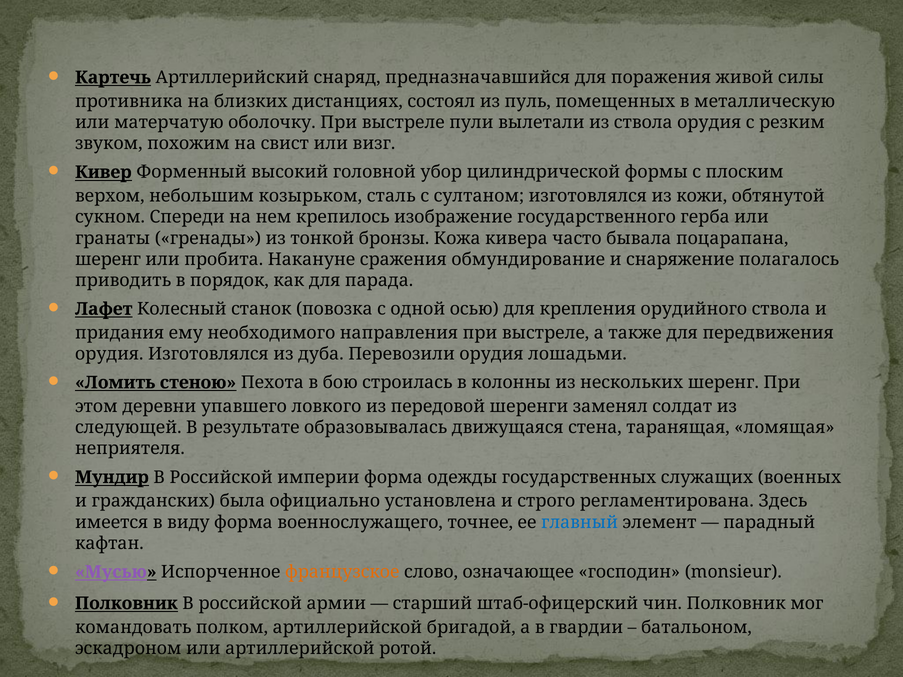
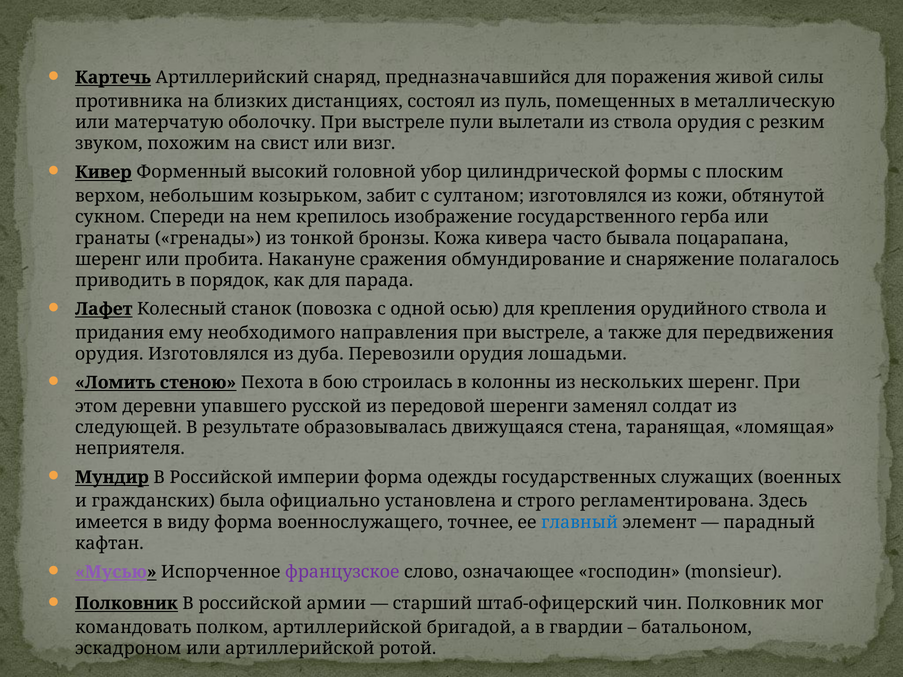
сталь: сталь -> забит
ловкого: ловкого -> русской
французское colour: orange -> purple
